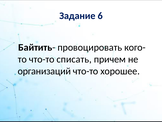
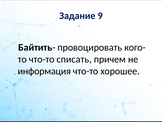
6: 6 -> 9
организаций: организаций -> информация
